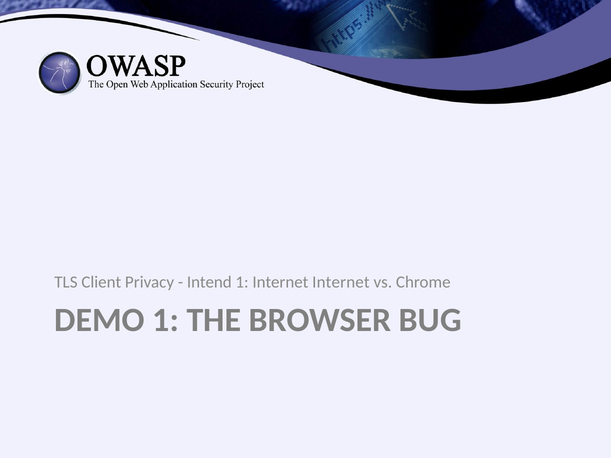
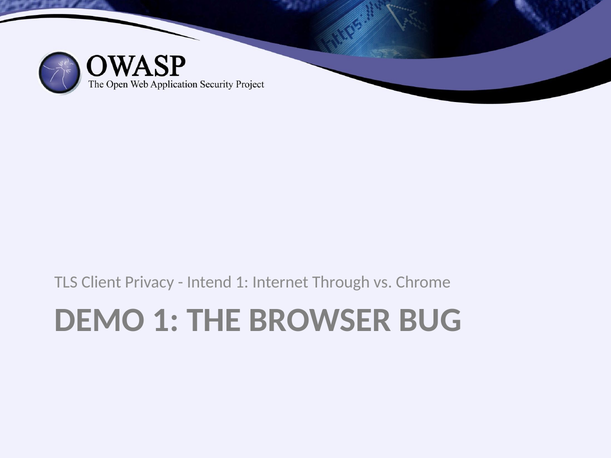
Internet Internet: Internet -> Through
